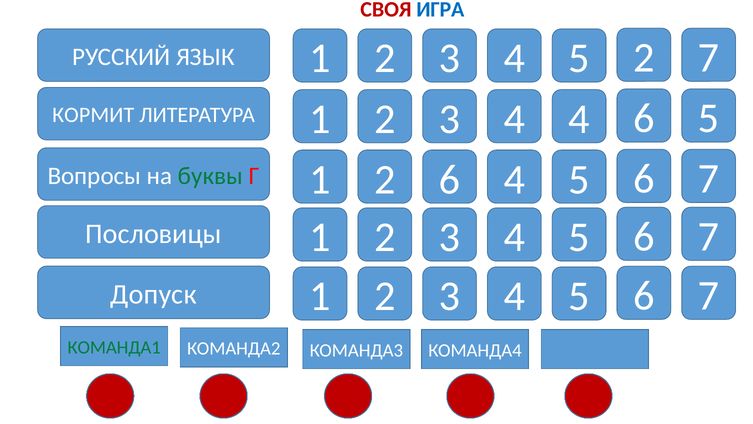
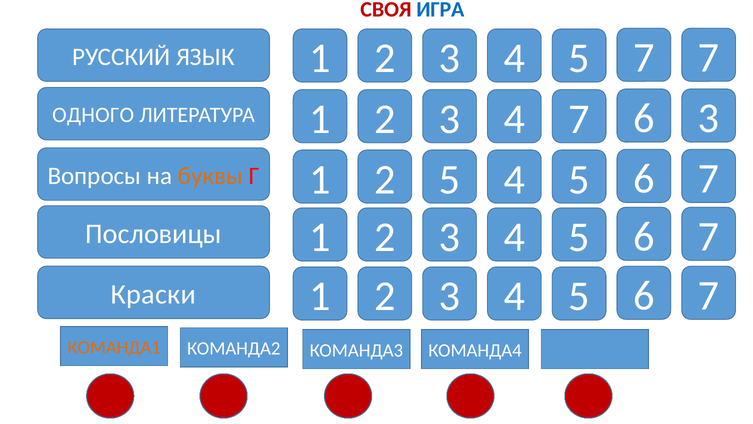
5 2: 2 -> 7
4 4: 4 -> 7
6 5: 5 -> 3
КОРМИТ: КОРМИТ -> ОДНОГО
2 6: 6 -> 5
буквы colour: green -> orange
Допуск: Допуск -> Краски
КОМАНДА1 colour: green -> orange
